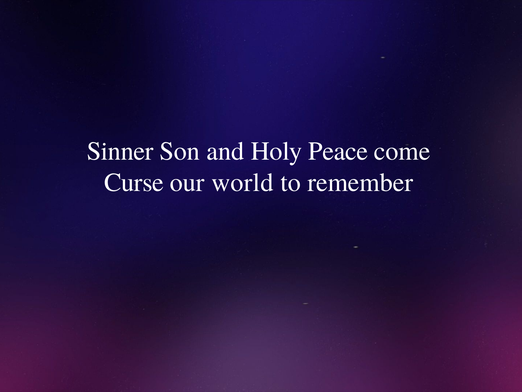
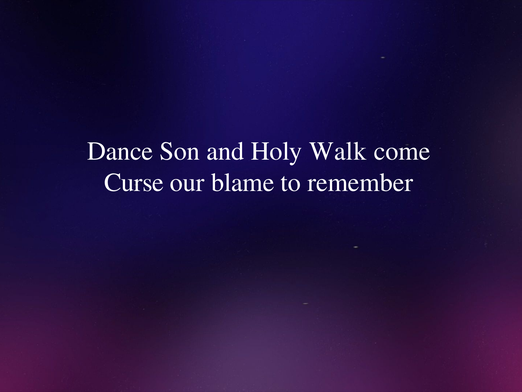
Sinner: Sinner -> Dance
Peace: Peace -> Walk
world: world -> blame
